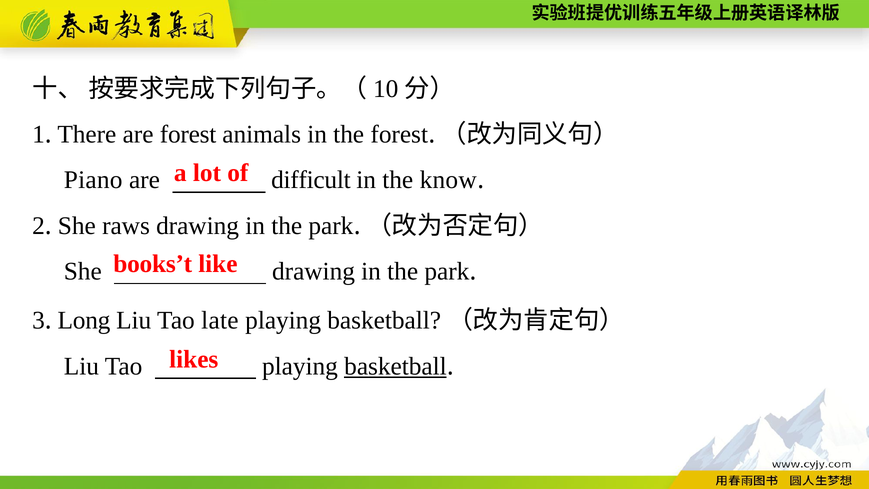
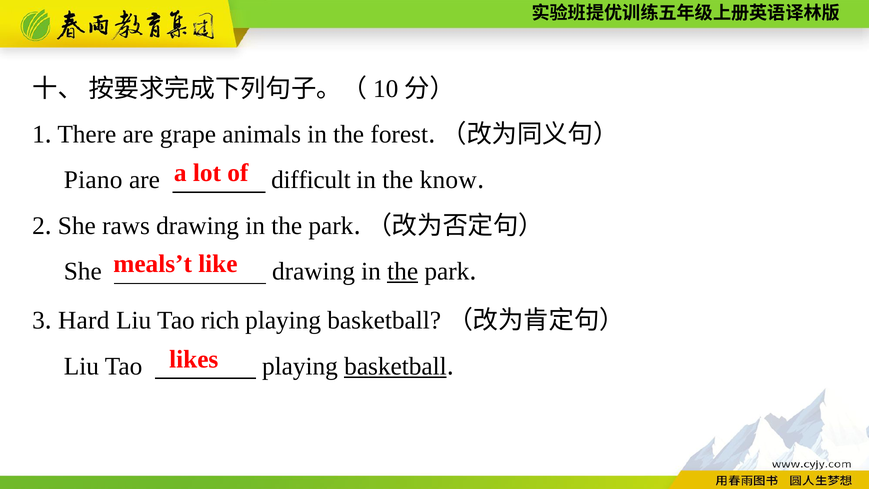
are forest: forest -> grape
books’t: books’t -> meals’t
the at (403, 271) underline: none -> present
Long: Long -> Hard
late: late -> rich
